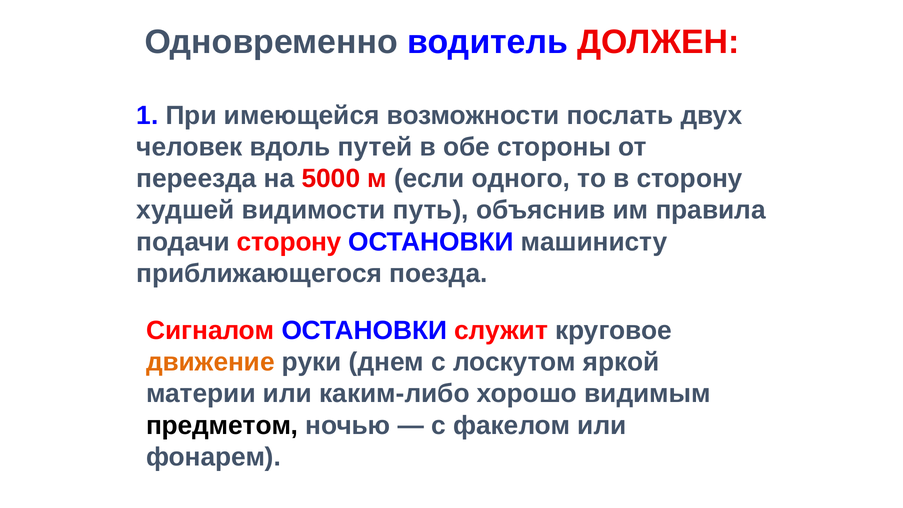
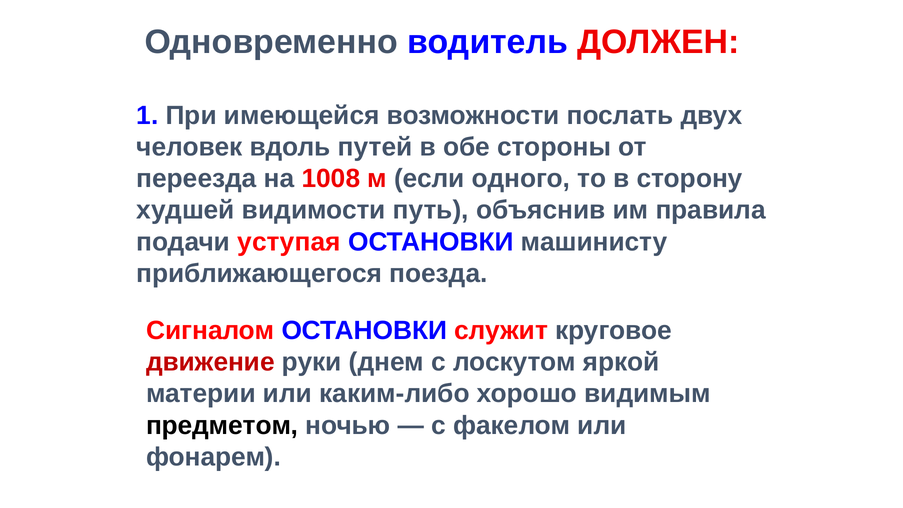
5000: 5000 -> 1008
подачи сторону: сторону -> уступая
движение colour: orange -> red
